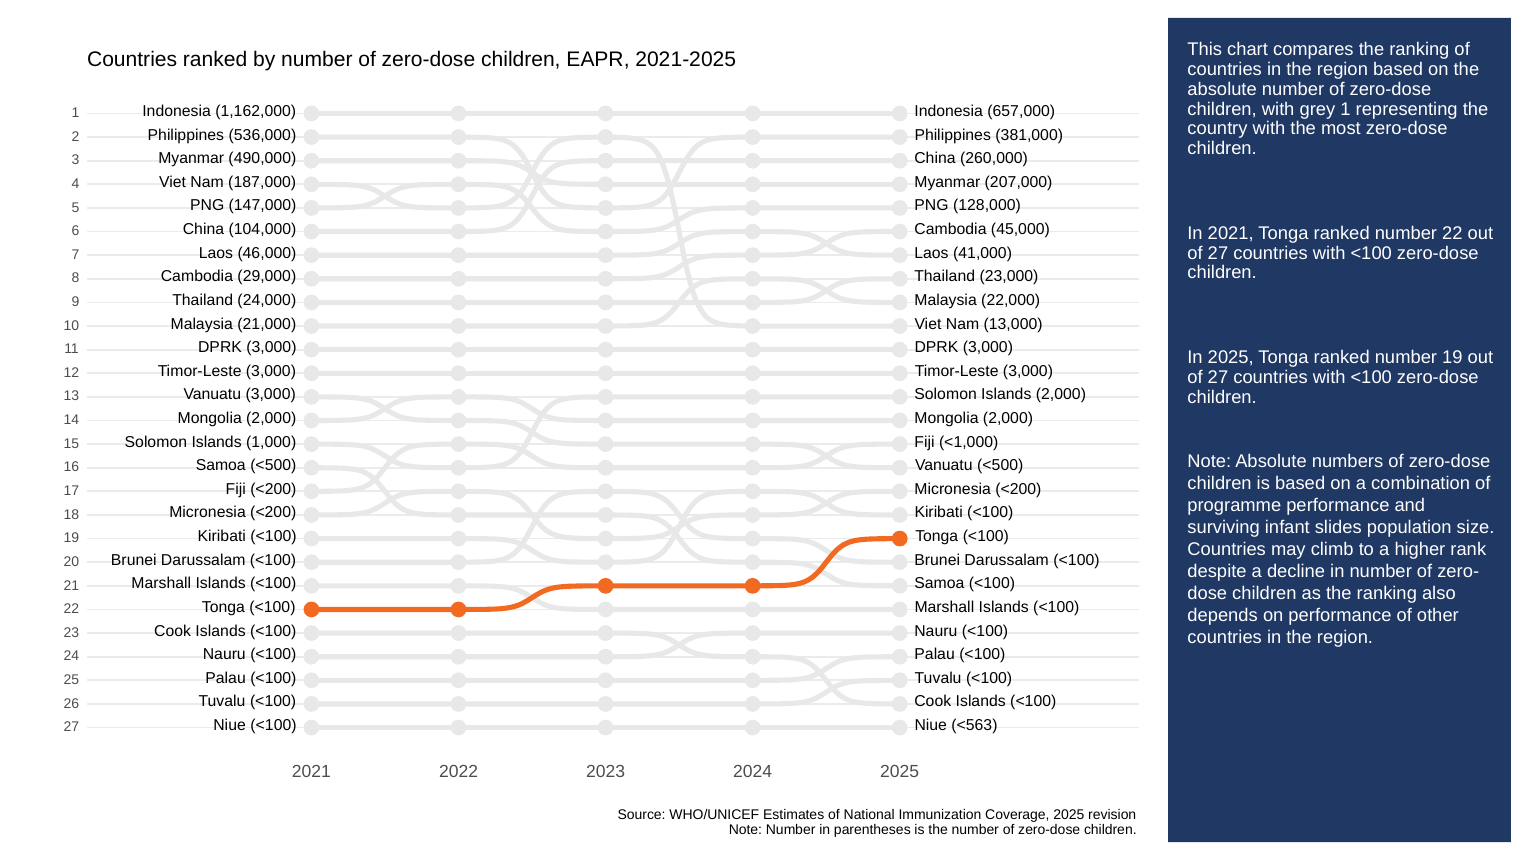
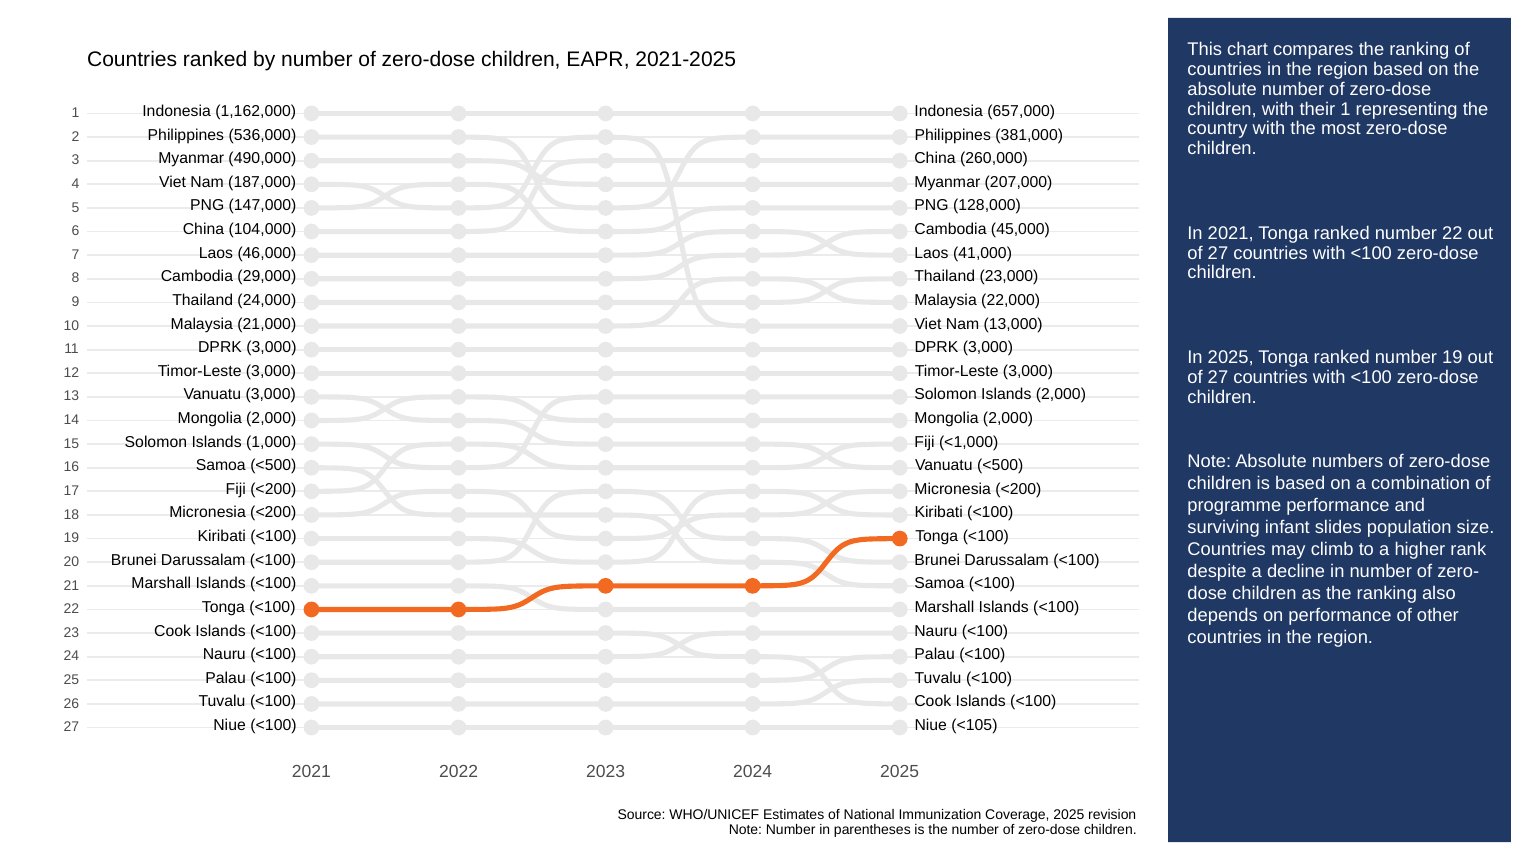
grey: grey -> their
<563: <563 -> <105
